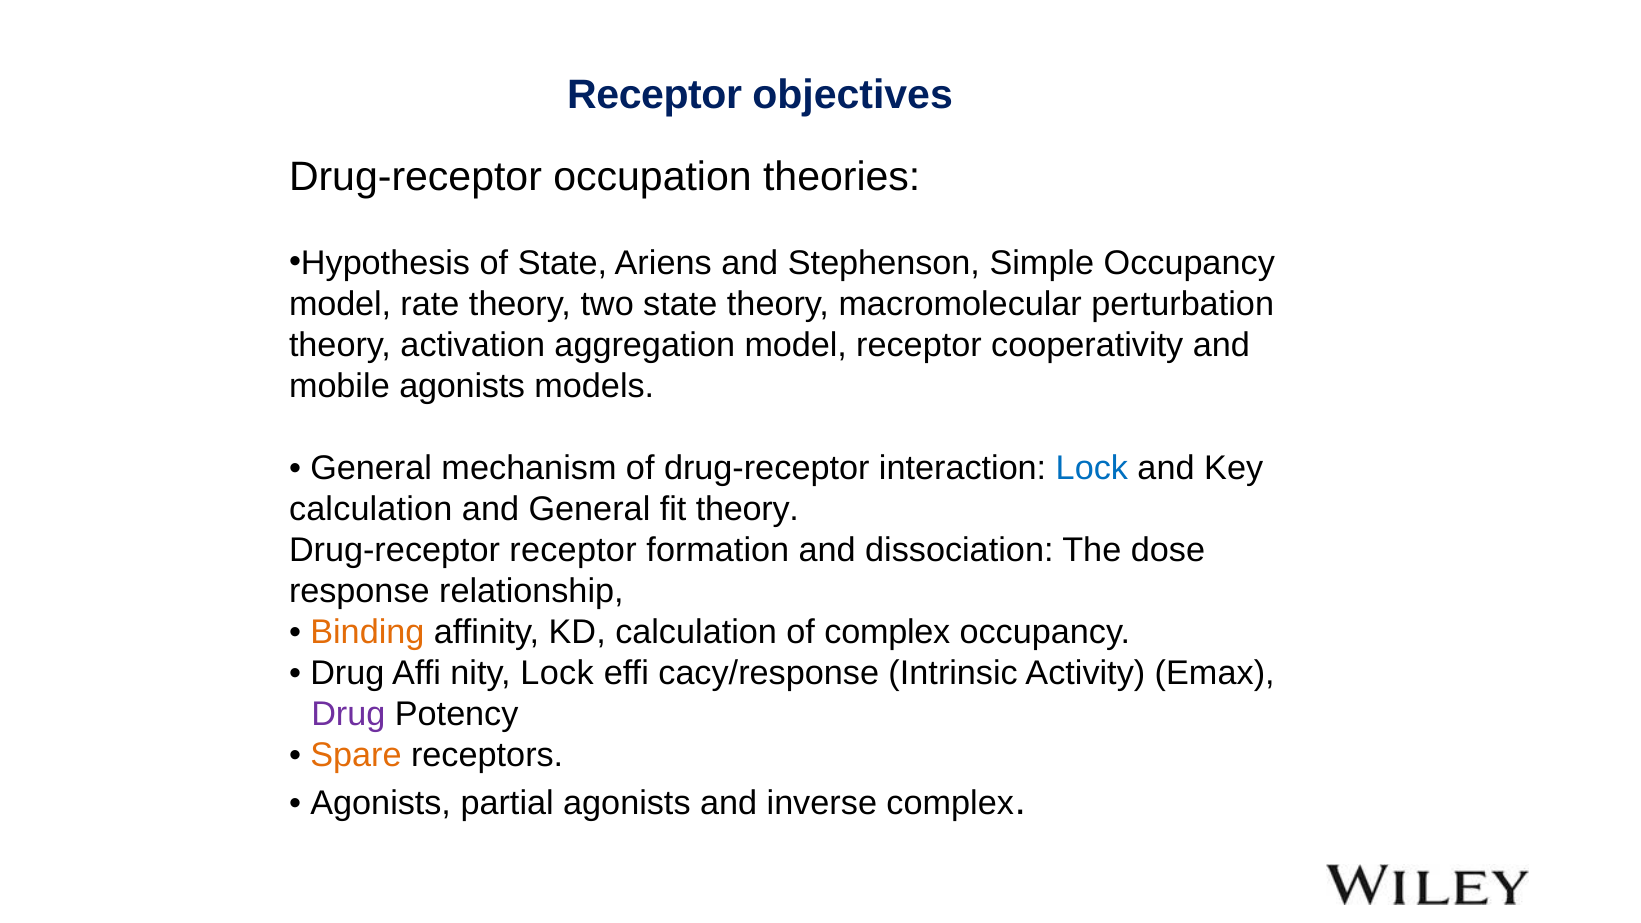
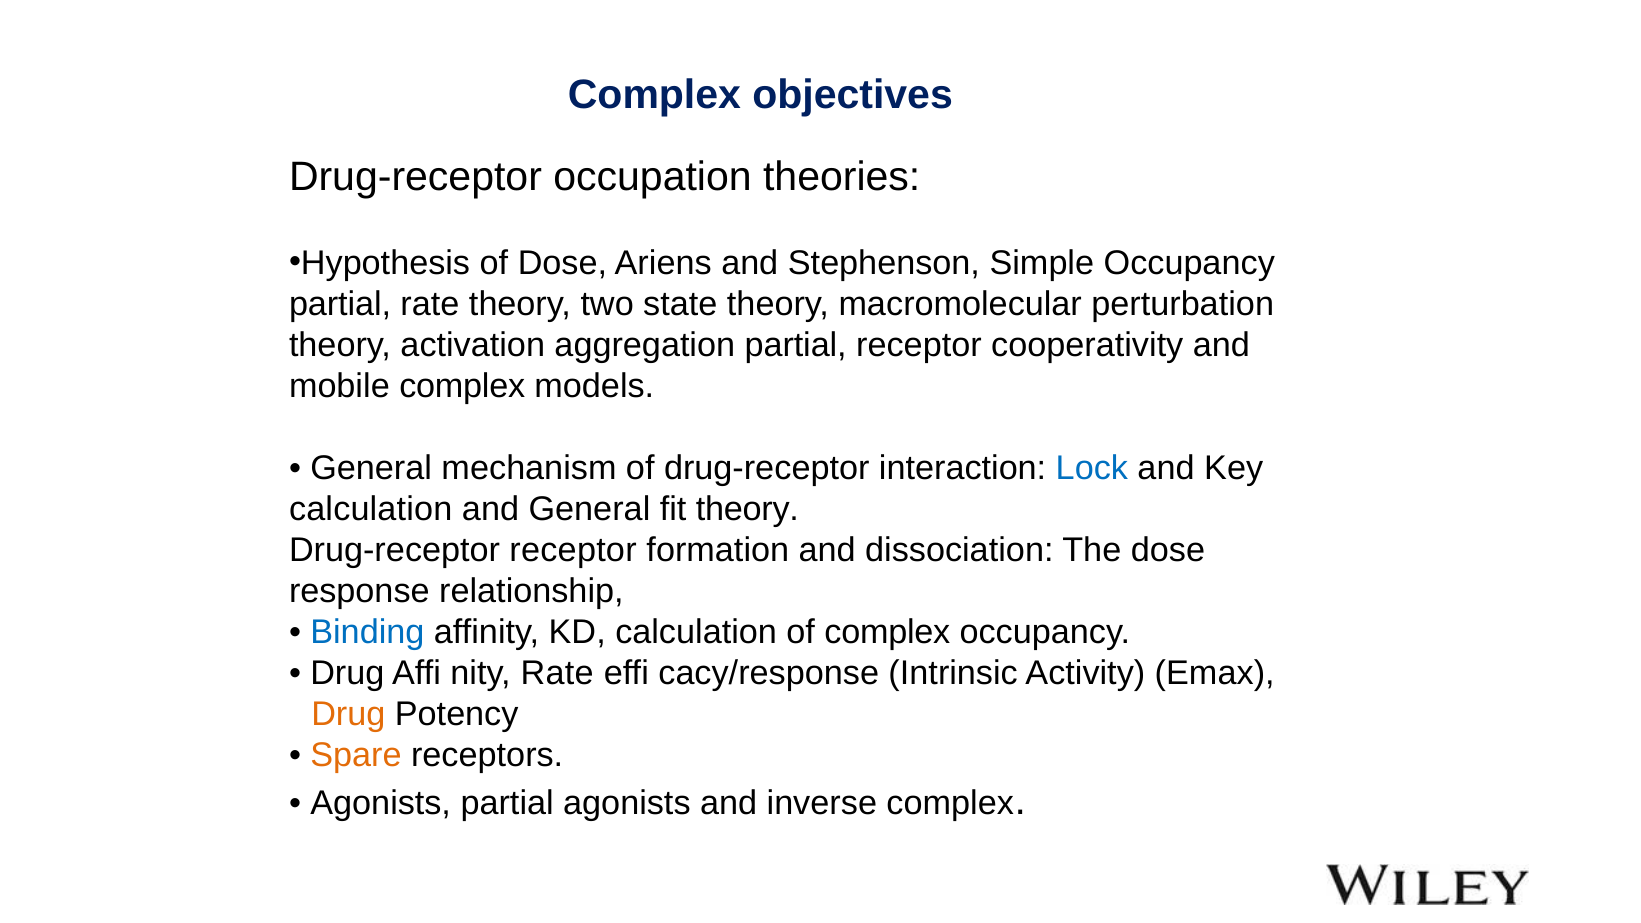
Receptor at (655, 95): Receptor -> Complex
of State: State -> Dose
model at (340, 304): model -> partial
aggregation model: model -> partial
mobile agonists: agonists -> complex
Binding colour: orange -> blue
nity Lock: Lock -> Rate
Drug at (348, 714) colour: purple -> orange
